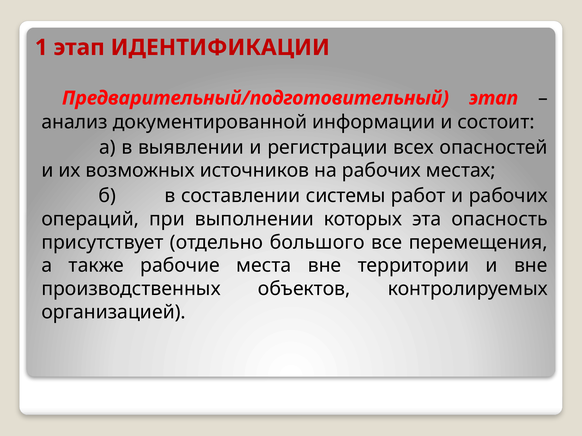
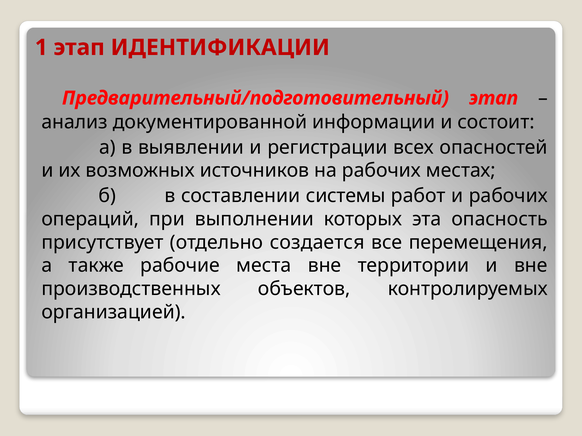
большого: большого -> создается
